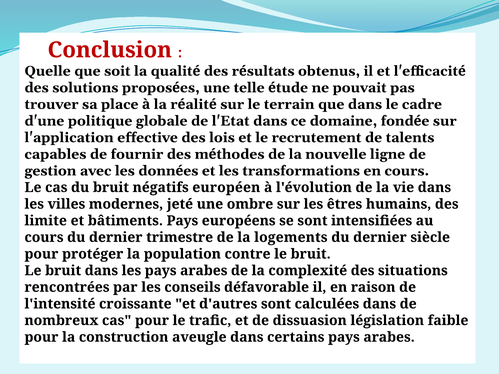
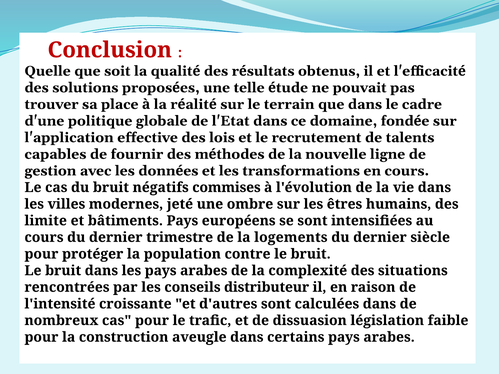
européen: européen -> commises
défavorable: défavorable -> distributeur
